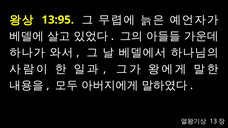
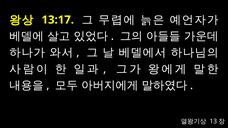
13:95: 13:95 -> 13:17
